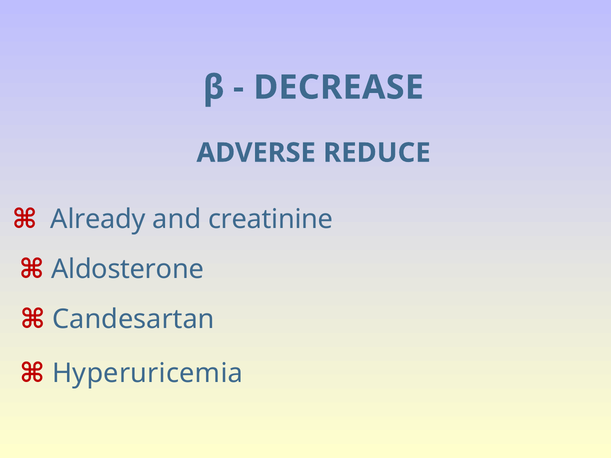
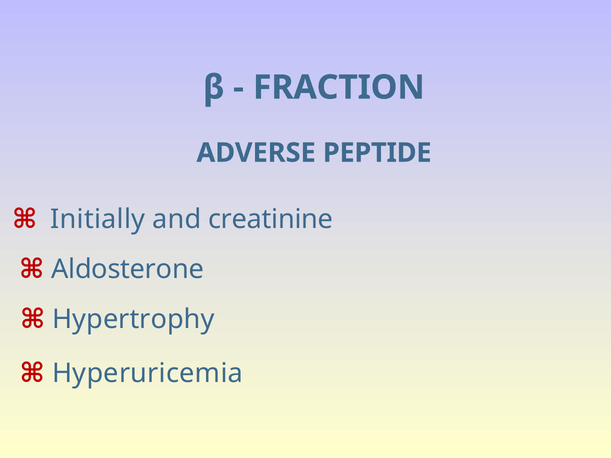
DECREASE: DECREASE -> FRACTION
REDUCE: REDUCE -> PEPTIDE
Already: Already -> Initially
Candesartan: Candesartan -> Hypertrophy
